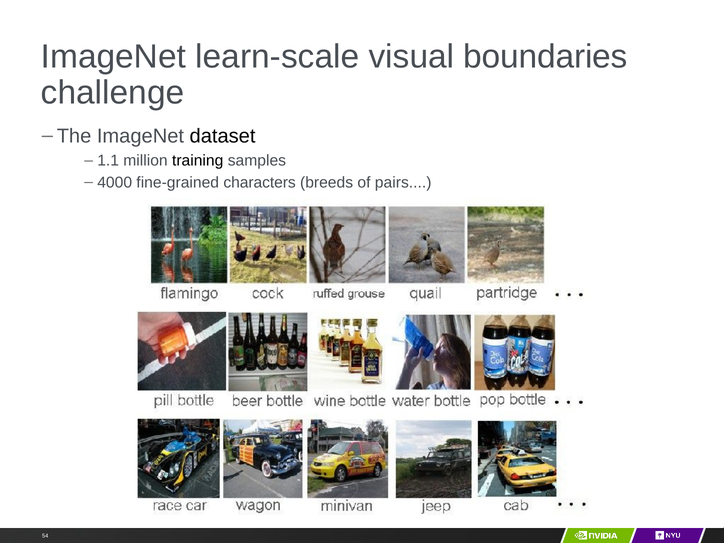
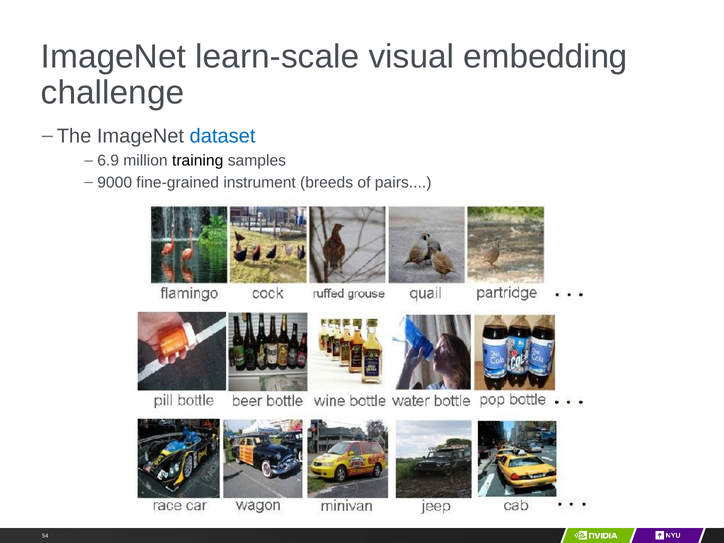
boundaries: boundaries -> embedding
dataset colour: black -> blue
1.1: 1.1 -> 6.9
4000: 4000 -> 9000
characters: characters -> instrument
